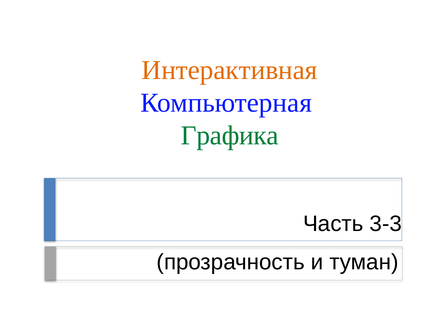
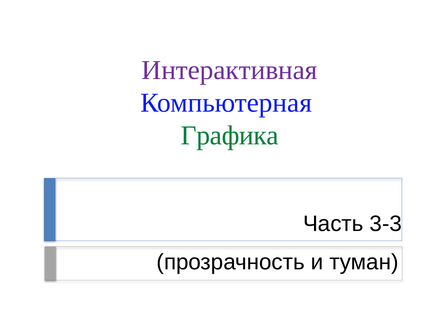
Интерактивная colour: orange -> purple
